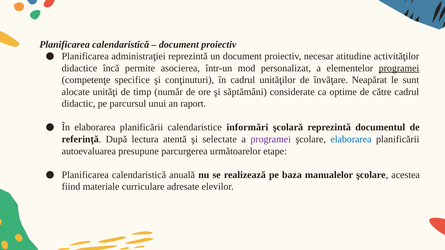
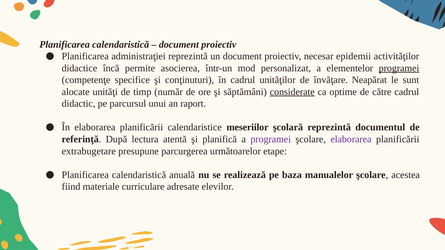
atitudine: atitudine -> epidemii
considerate underline: none -> present
informări: informări -> meseriilor
selectate: selectate -> planifică
elaborarea at (351, 139) colour: blue -> purple
autoevaluarea: autoevaluarea -> extrabugetare
